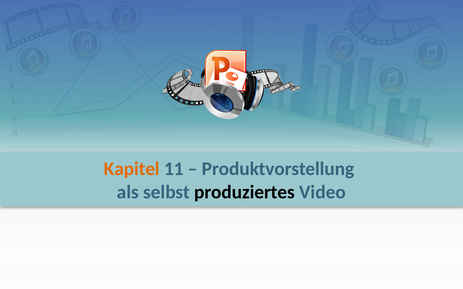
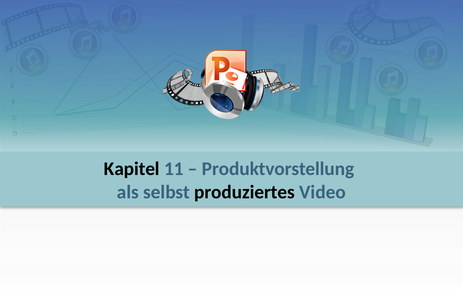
Kapitel colour: orange -> black
